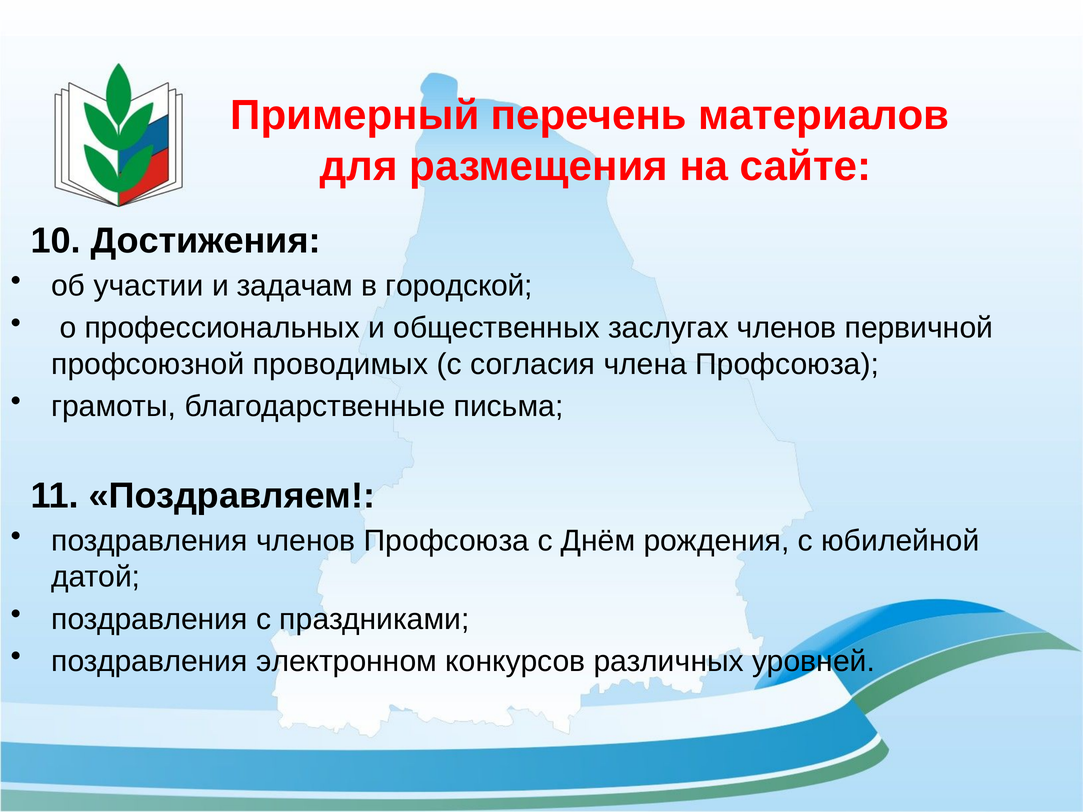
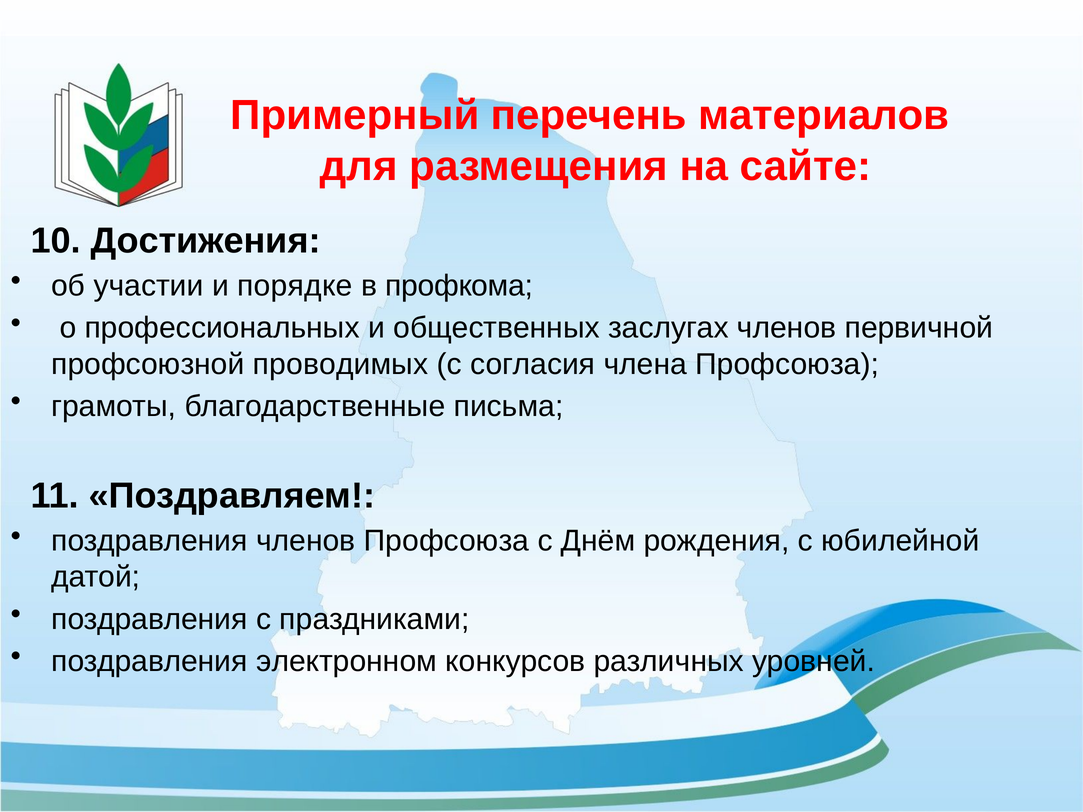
задачам: задачам -> порядке
городской: городской -> профкома
